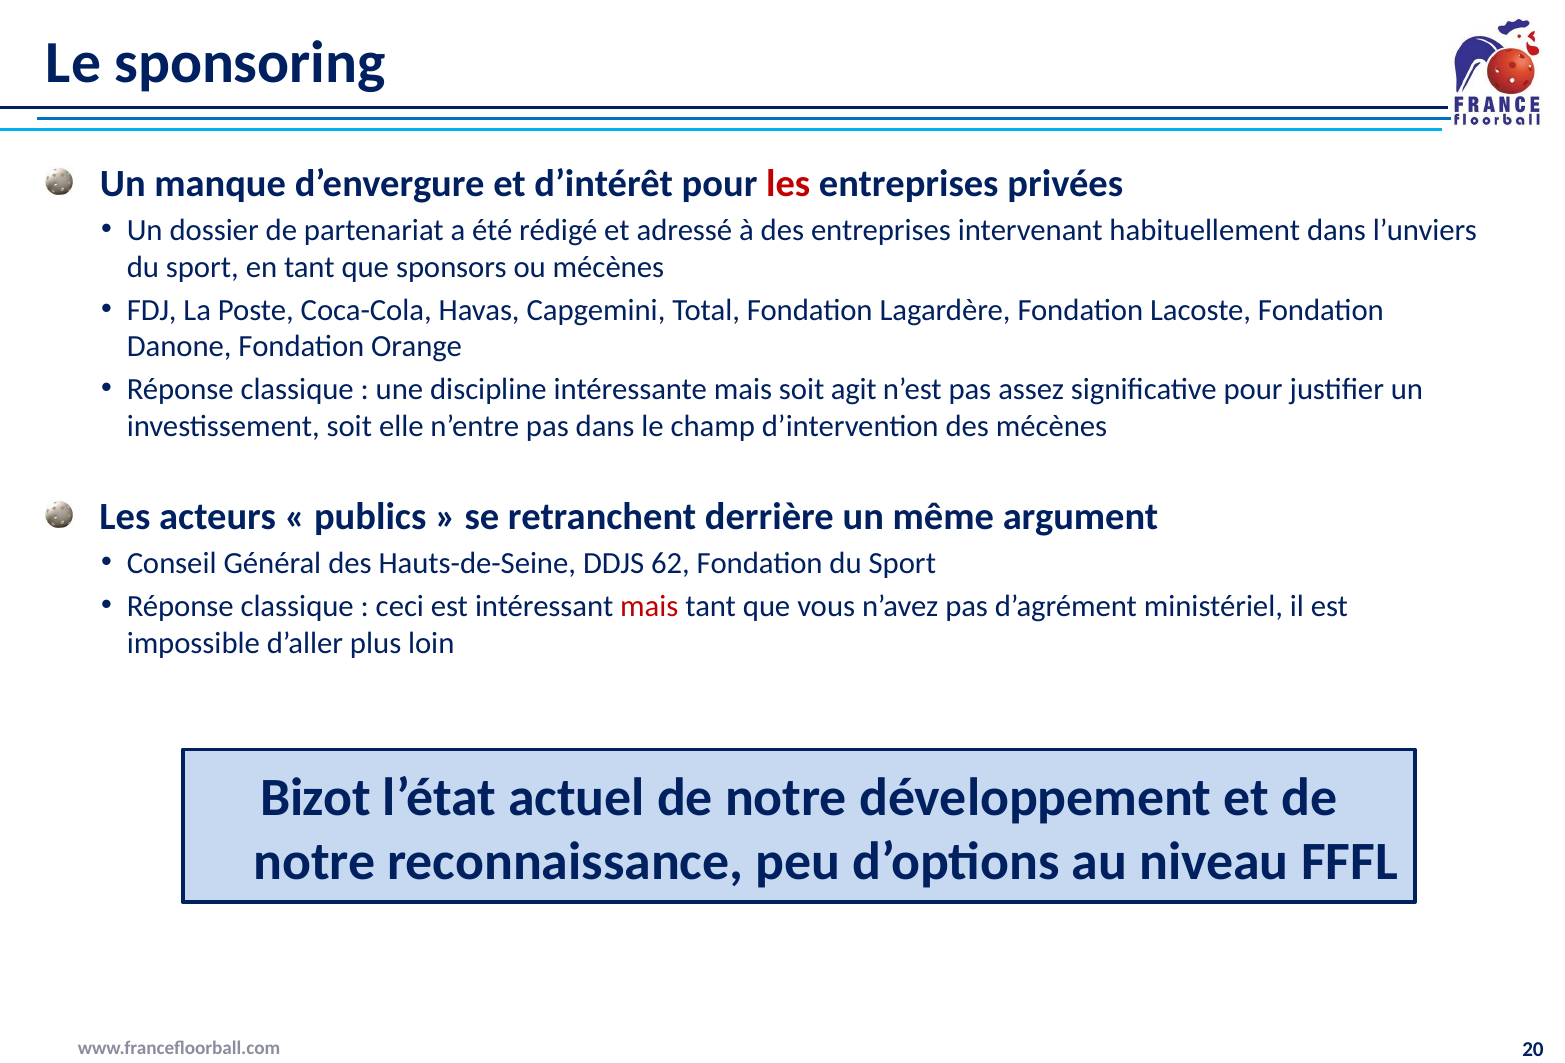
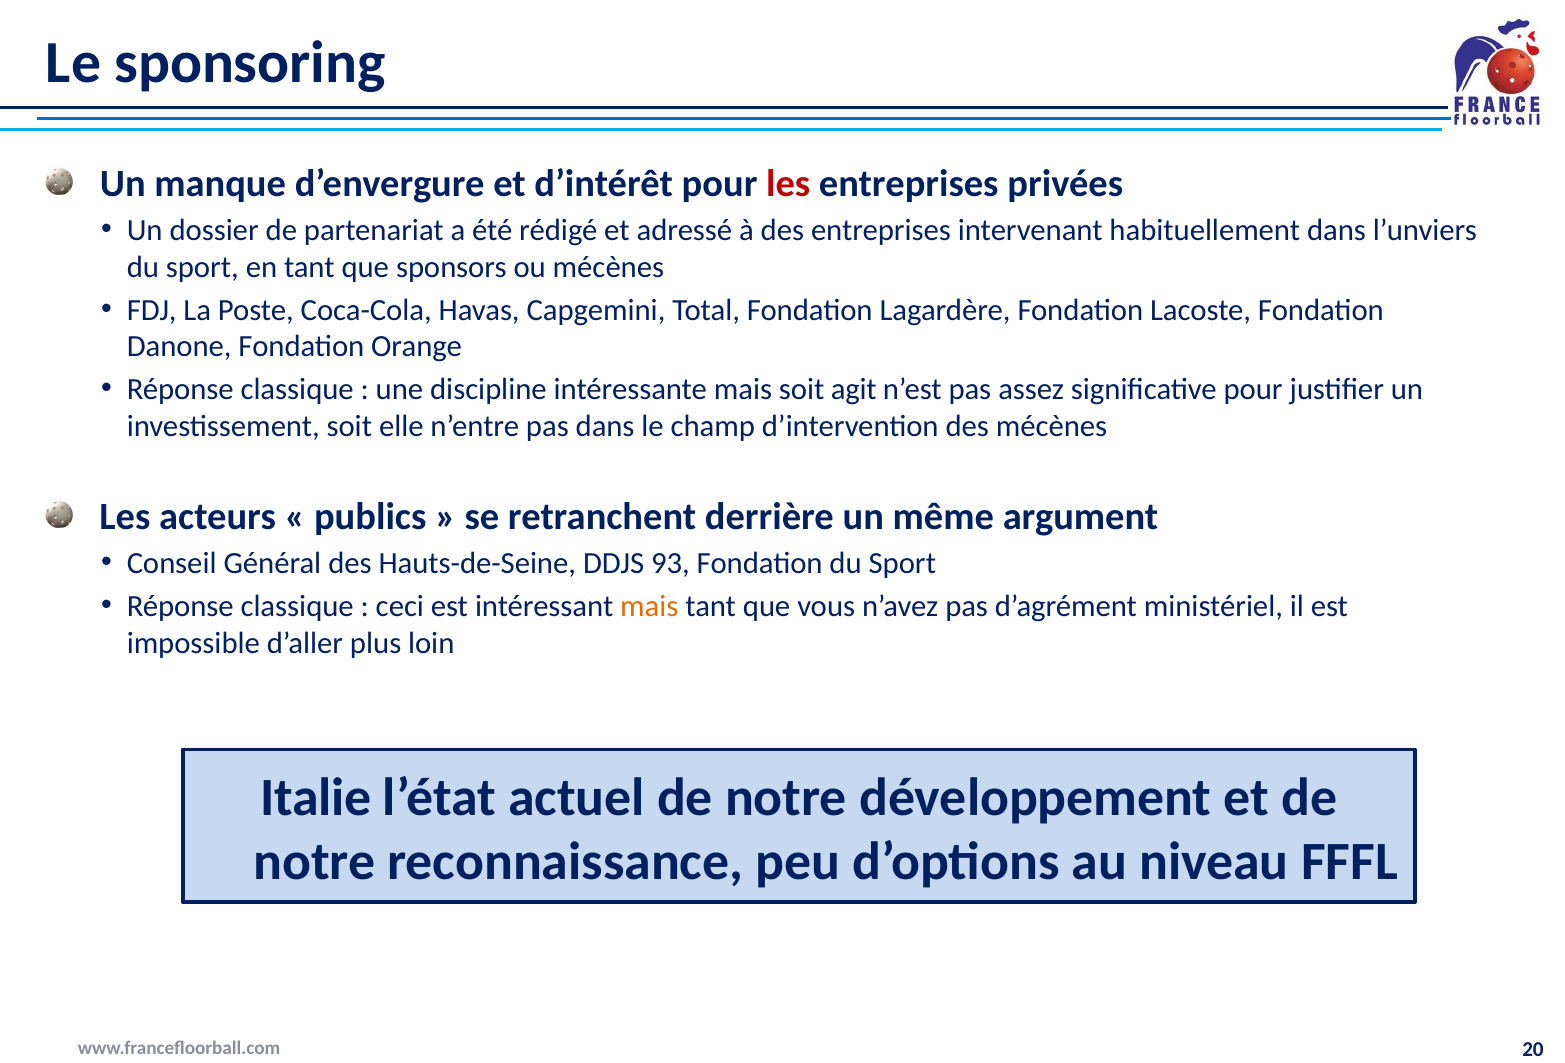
62: 62 -> 93
mais at (649, 606) colour: red -> orange
Bizot: Bizot -> Italie
